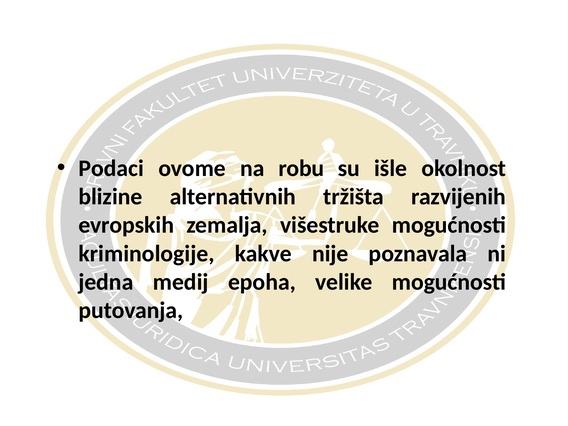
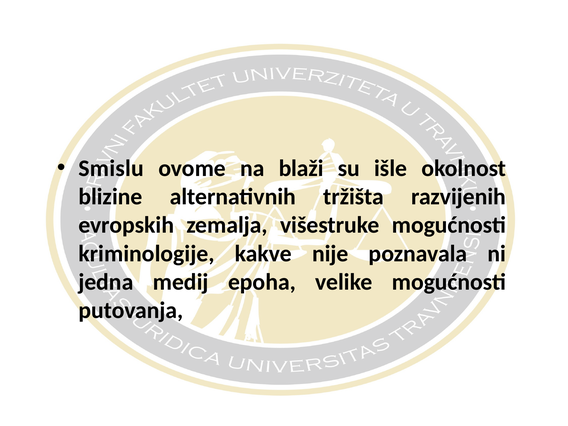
Podaci: Podaci -> Smislu
robu: robu -> blaži
